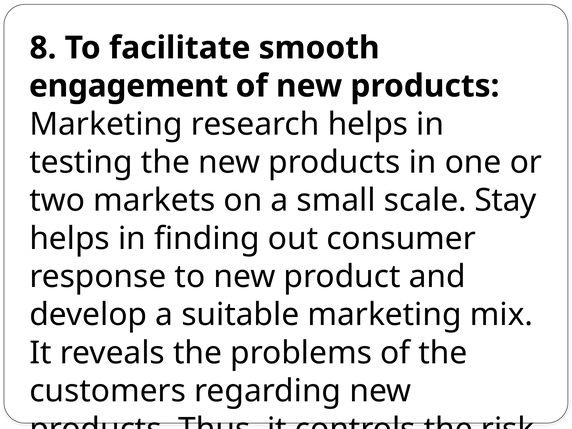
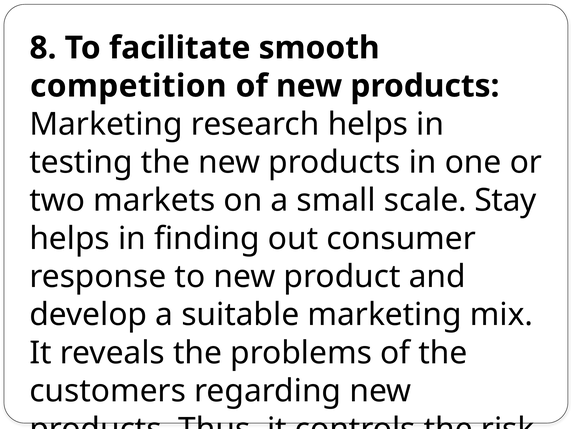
engagement: engagement -> competition
